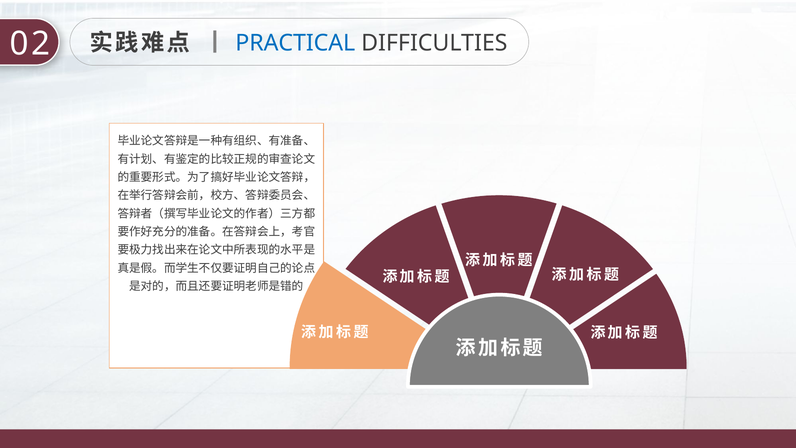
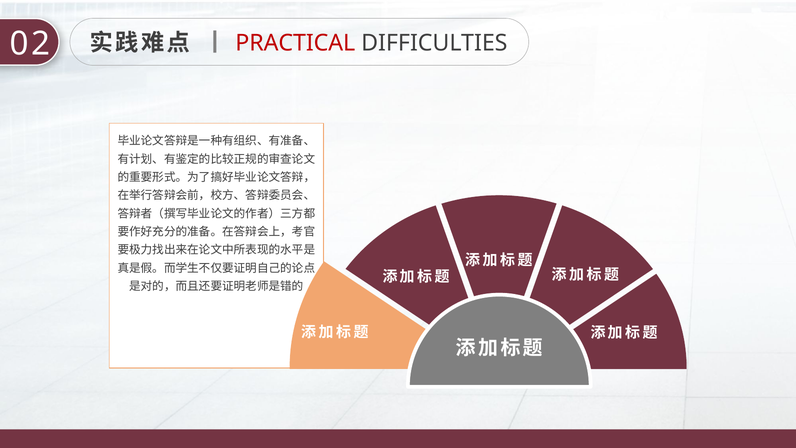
PRACTICAL colour: blue -> red
